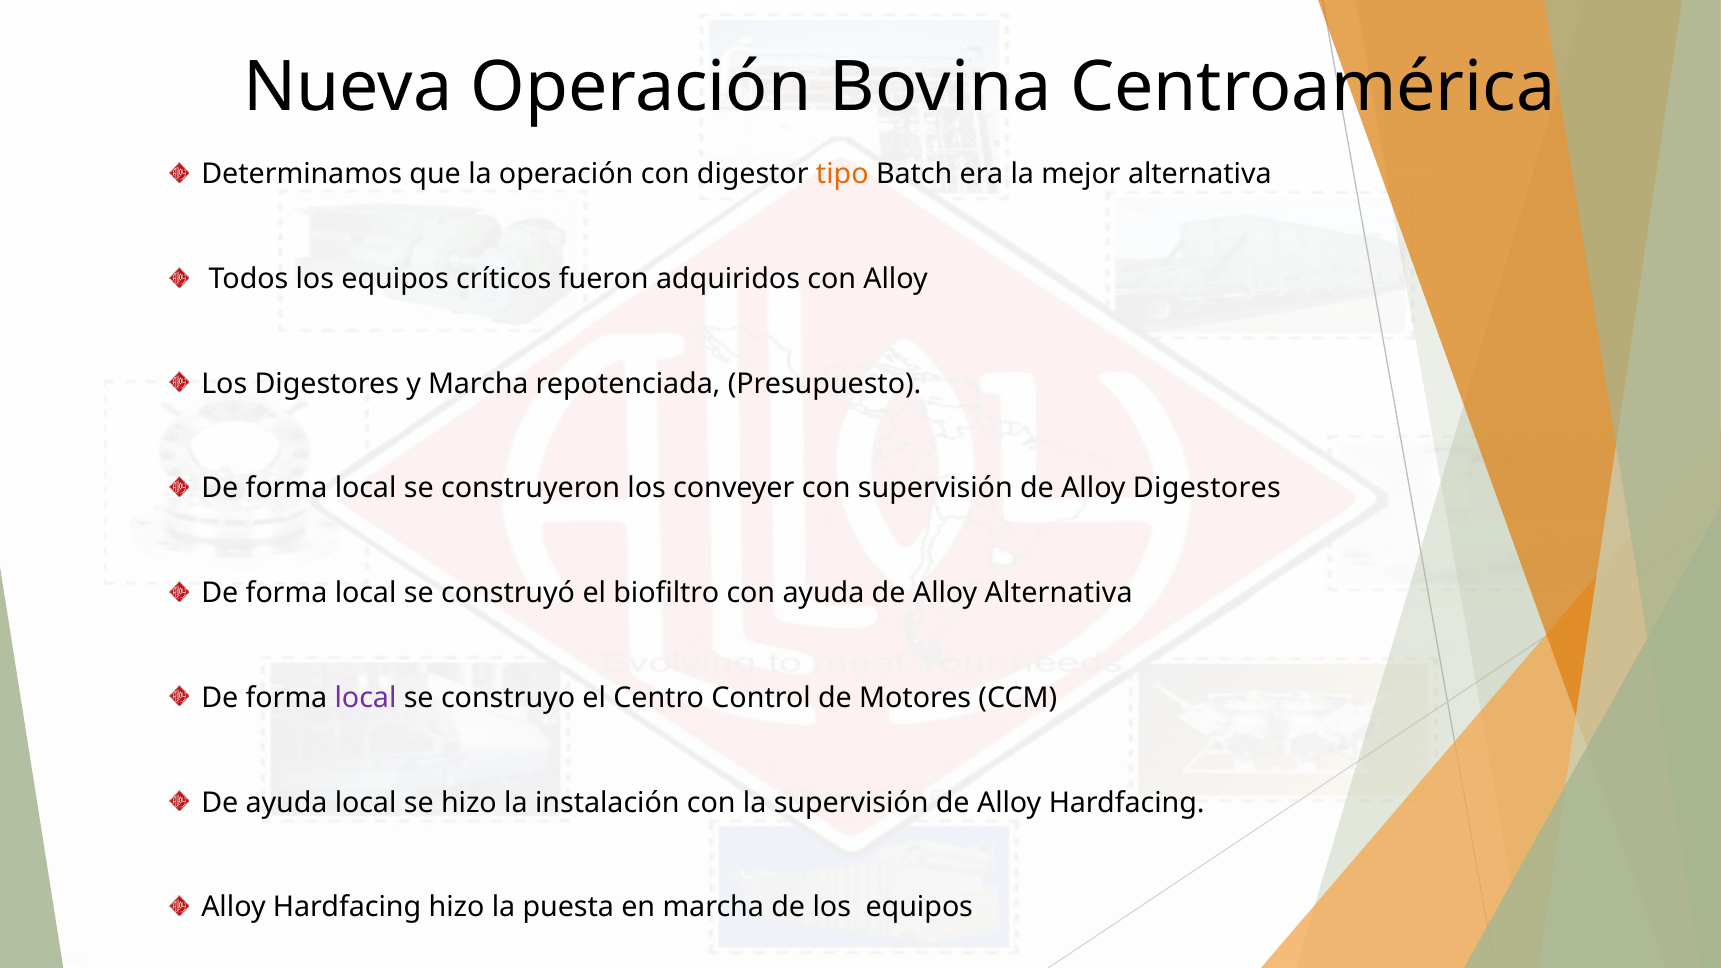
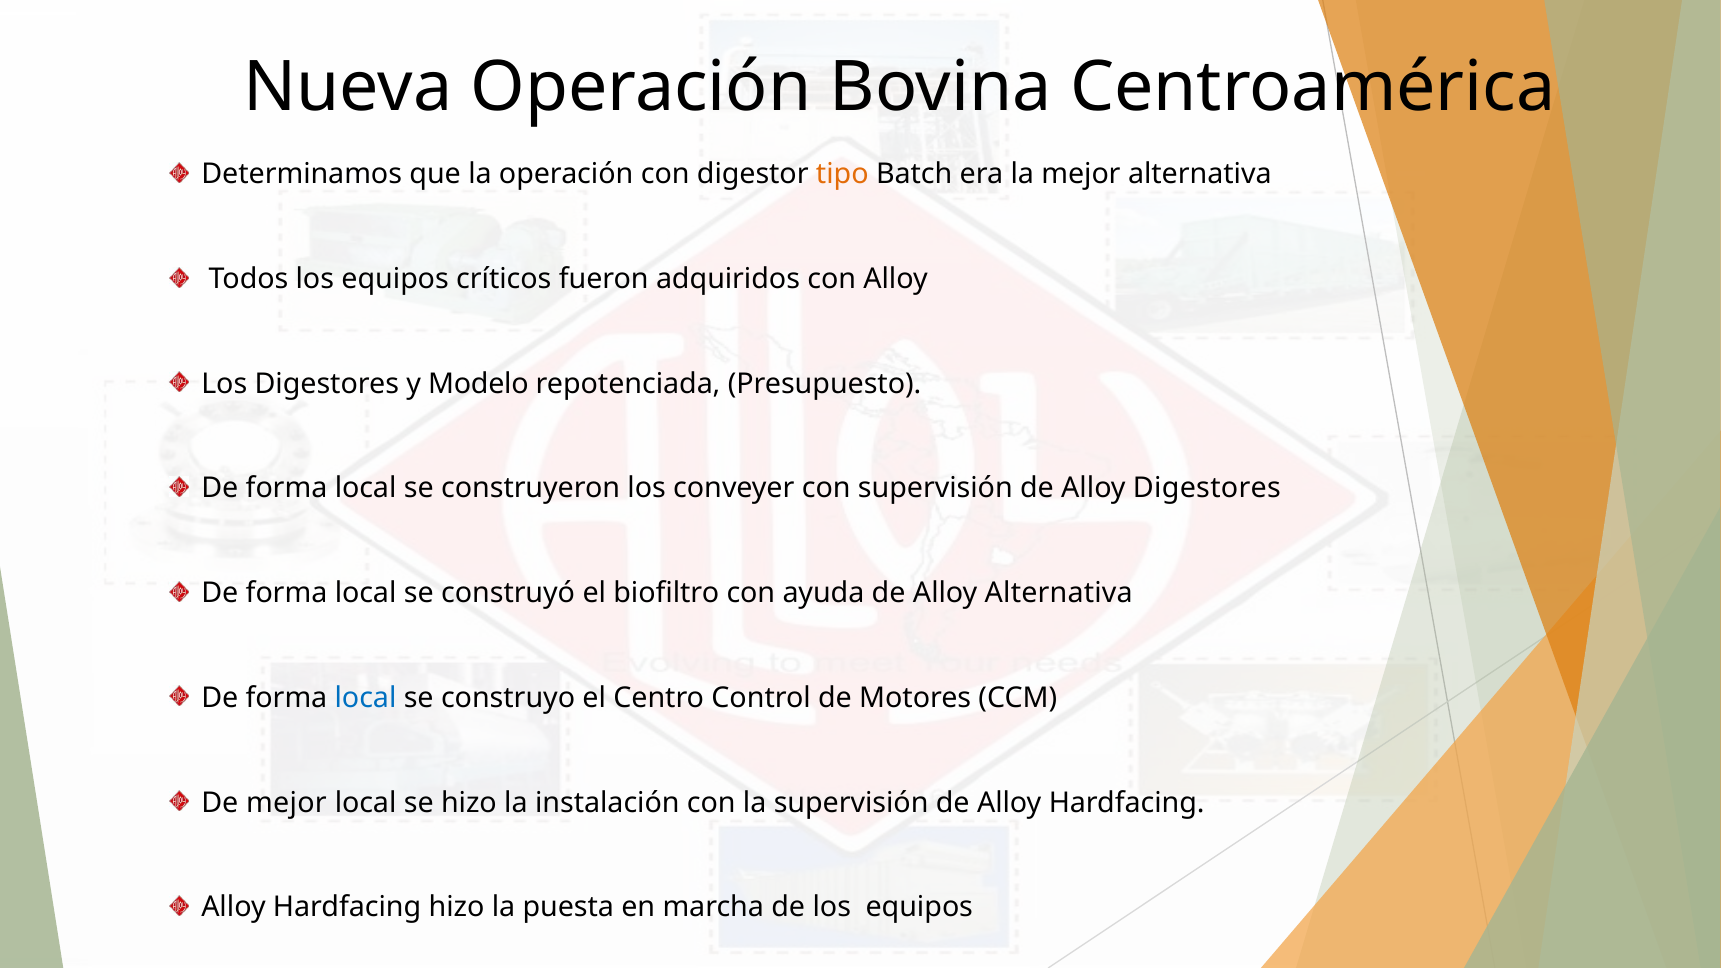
y Marcha: Marcha -> Modelo
local at (366, 698) colour: purple -> blue
De ayuda: ayuda -> mejor
